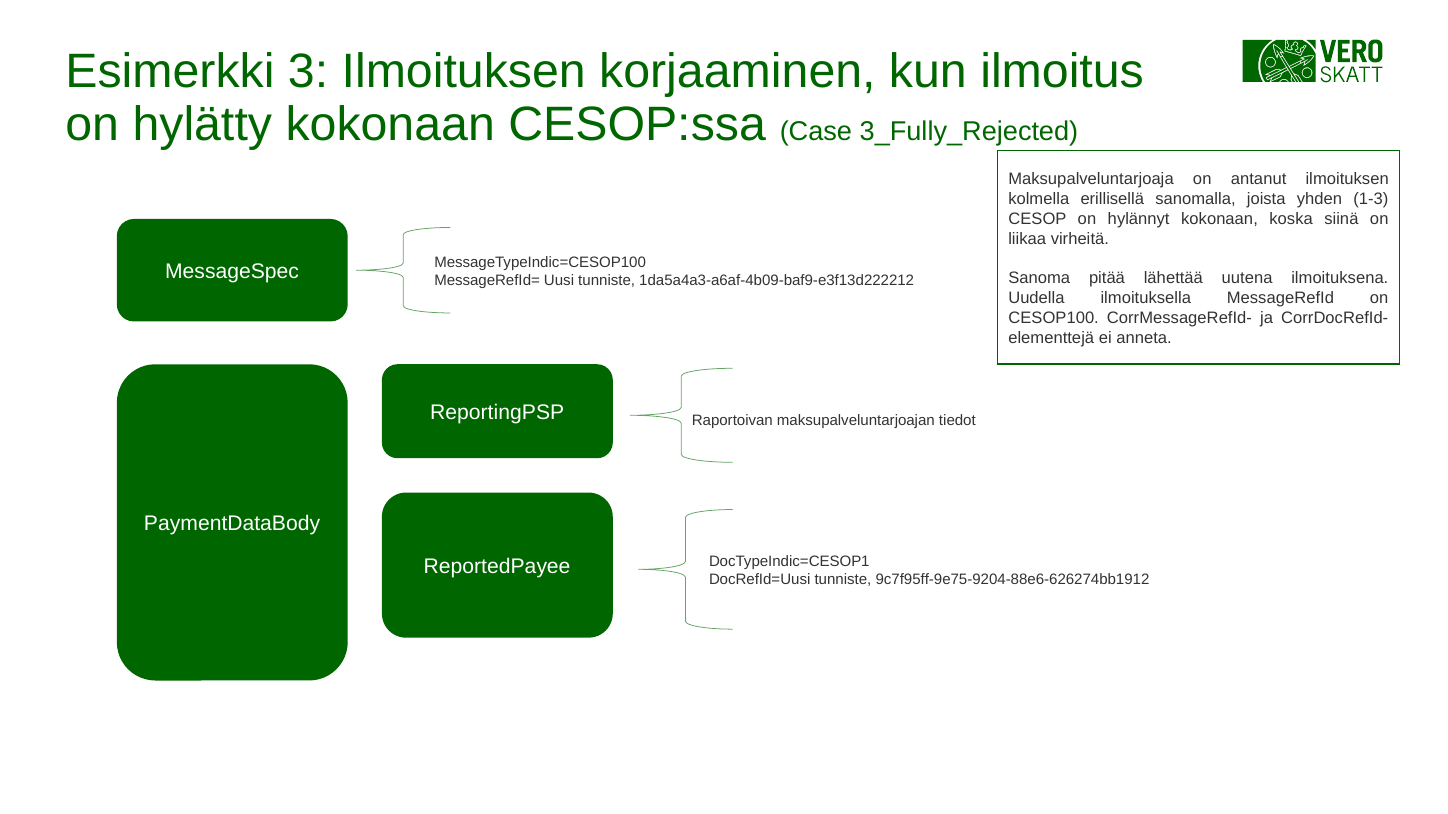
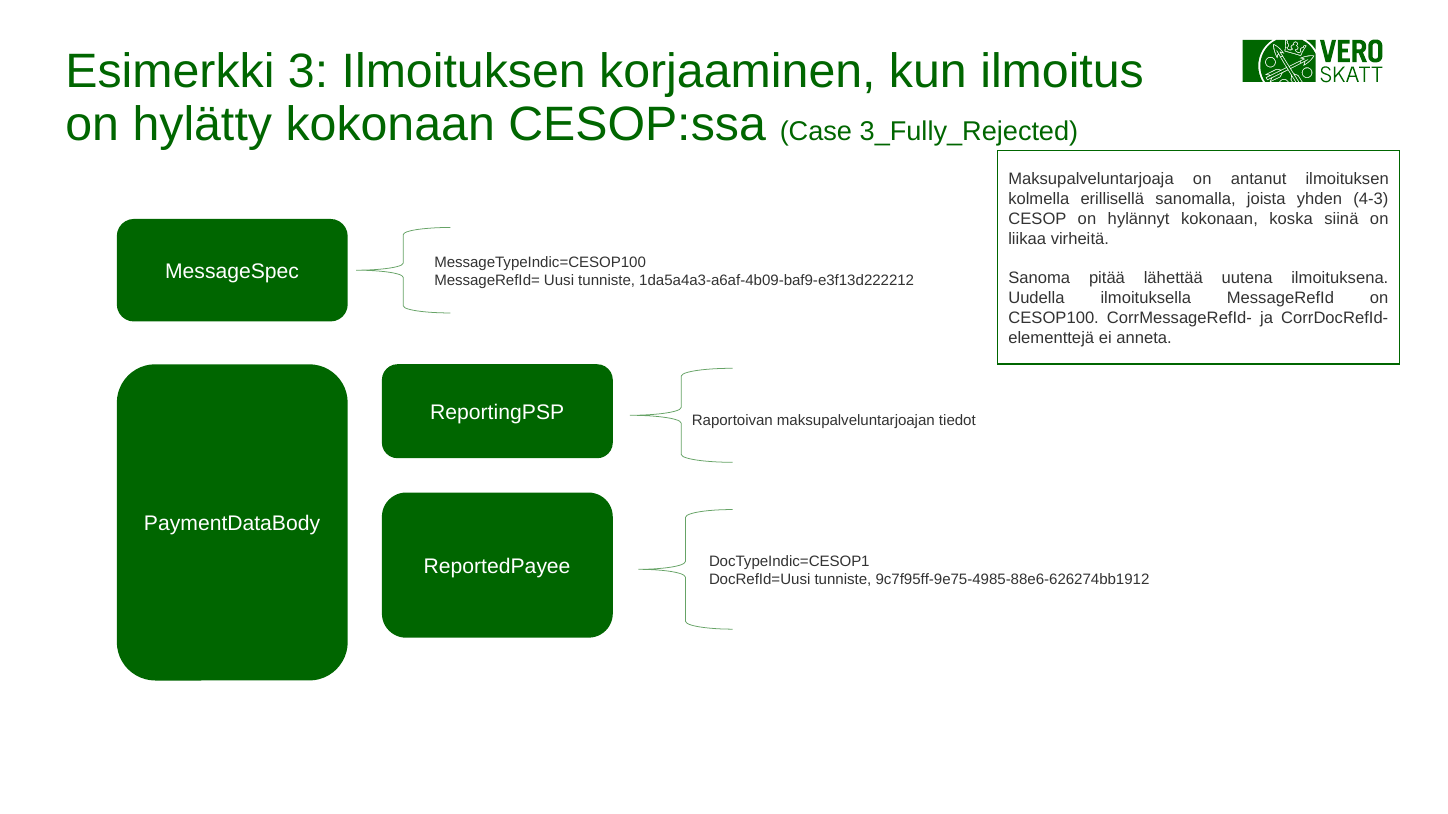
1-3: 1-3 -> 4-3
9c7f95ff-9e75-9204-88e6-626274bb1912: 9c7f95ff-9e75-9204-88e6-626274bb1912 -> 9c7f95ff-9e75-4985-88e6-626274bb1912
